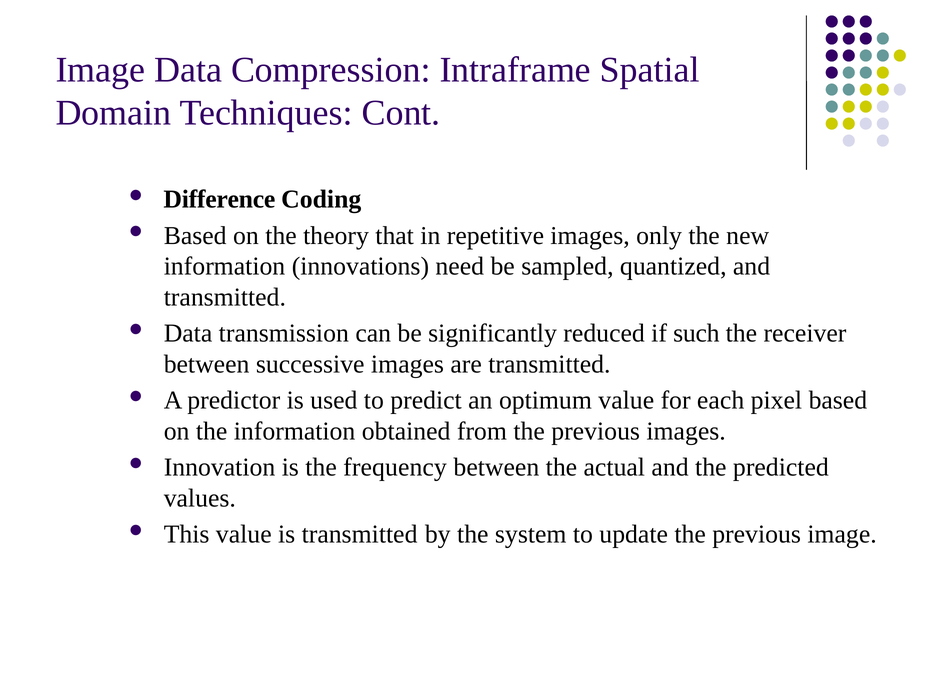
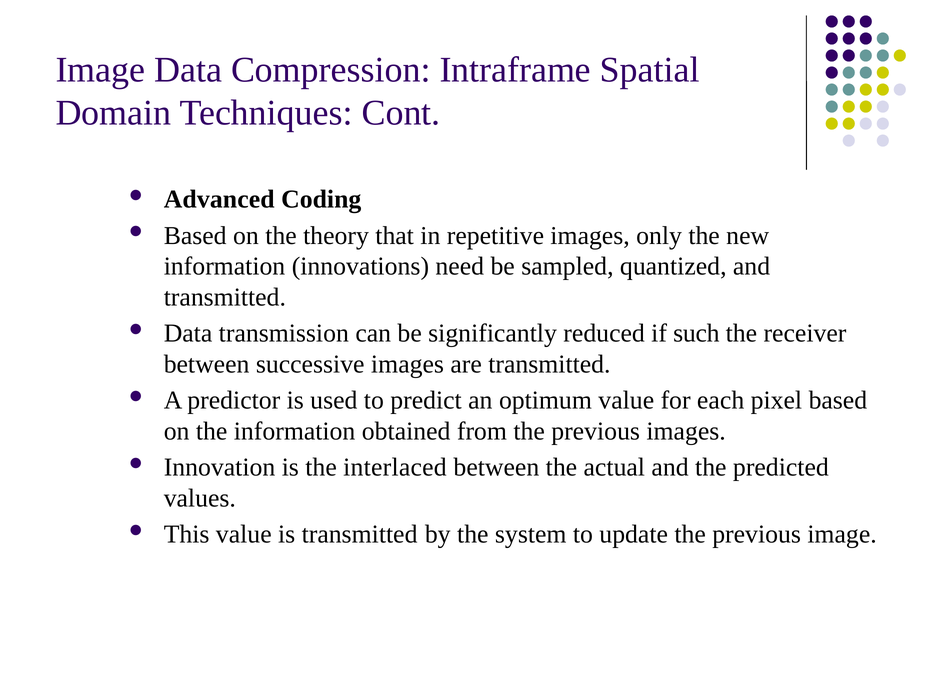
Difference: Difference -> Advanced
frequency: frequency -> interlaced
